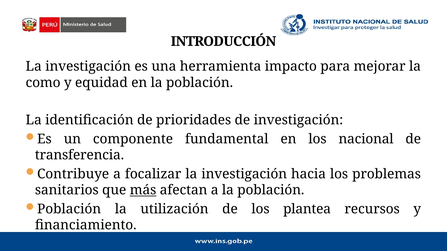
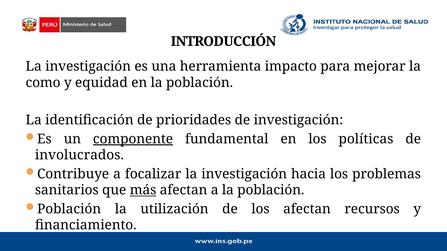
componente underline: none -> present
nacional: nacional -> políticas
transferencia: transferencia -> involucrados
los plantea: plantea -> afectan
